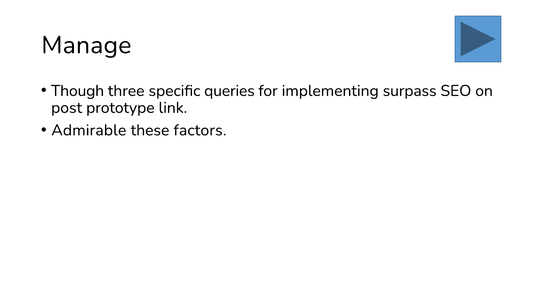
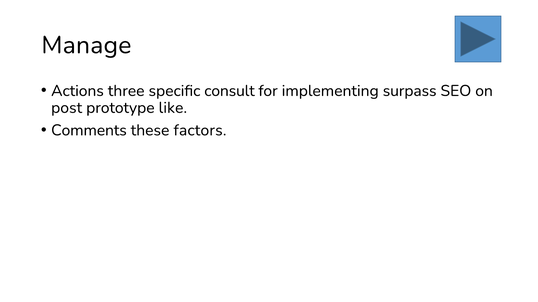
Though: Though -> Actions
queries: queries -> consult
link: link -> like
Admirable: Admirable -> Comments
